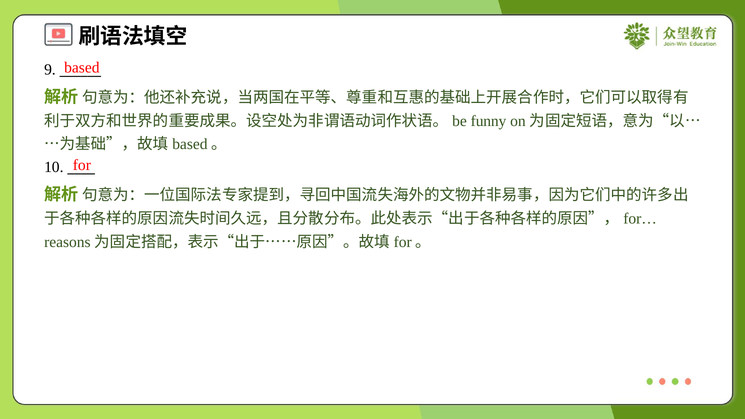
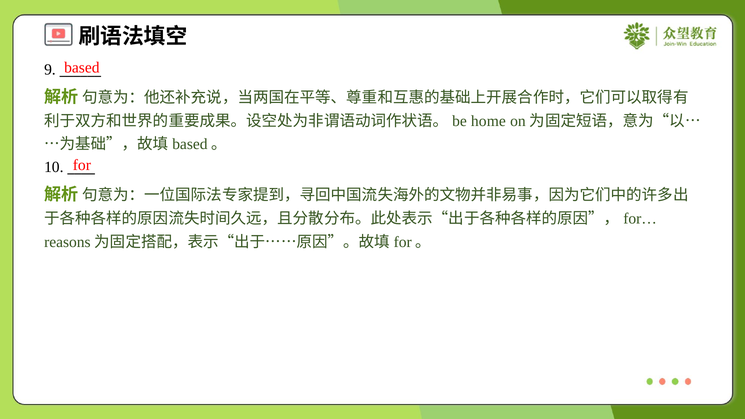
funny: funny -> home
